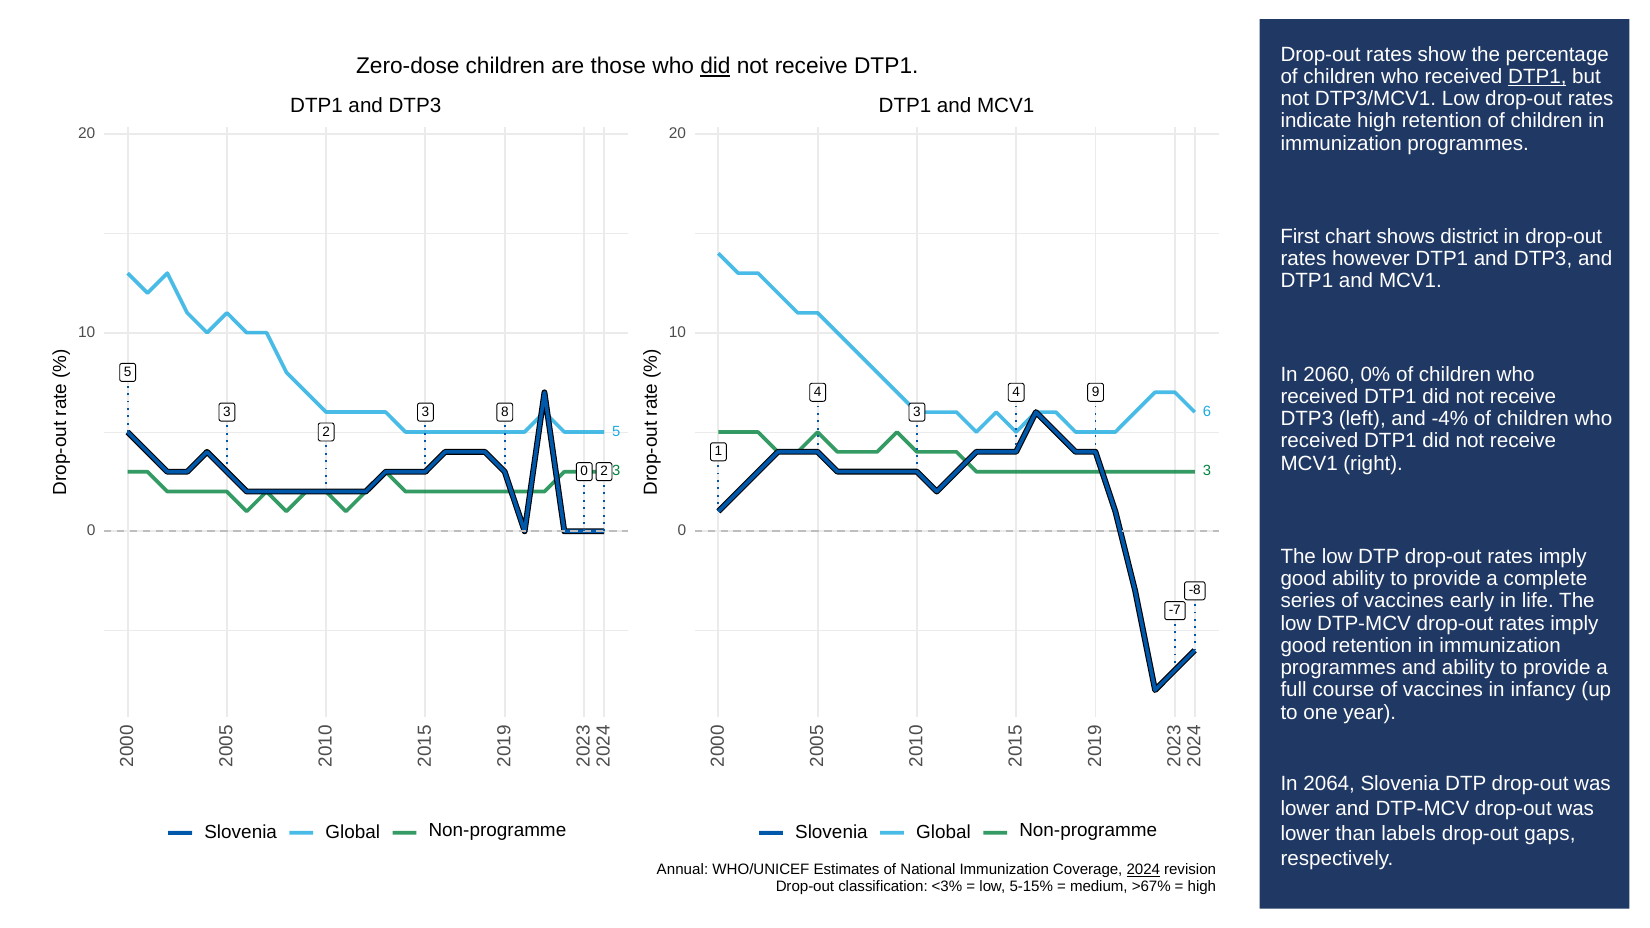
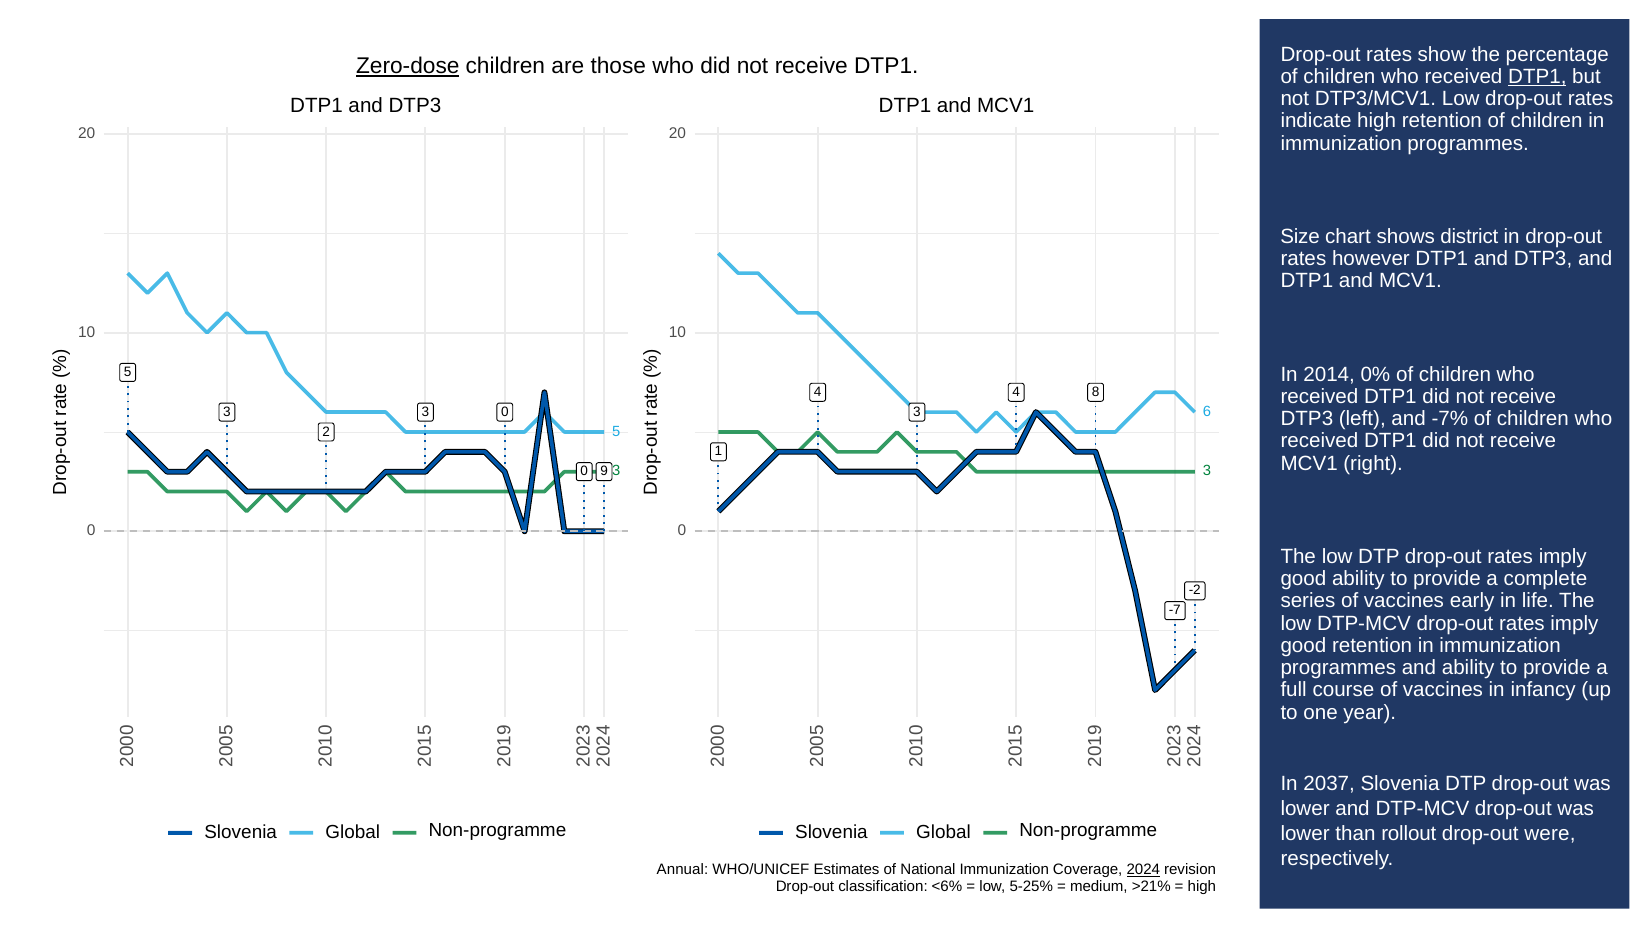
Zero-dose underline: none -> present
did at (715, 66) underline: present -> none
First: First -> Size
2060: 2060 -> 2014
4 9: 9 -> 8
8 at (505, 412): 8 -> 0
-4%: -4% -> -7%
2 at (604, 471): 2 -> 9
-8: -8 -> -2
2064: 2064 -> 2037
labels: labels -> rollout
gaps: gaps -> were
<3%: <3% -> <6%
5-15%: 5-15% -> 5-25%
>67%: >67% -> >21%
